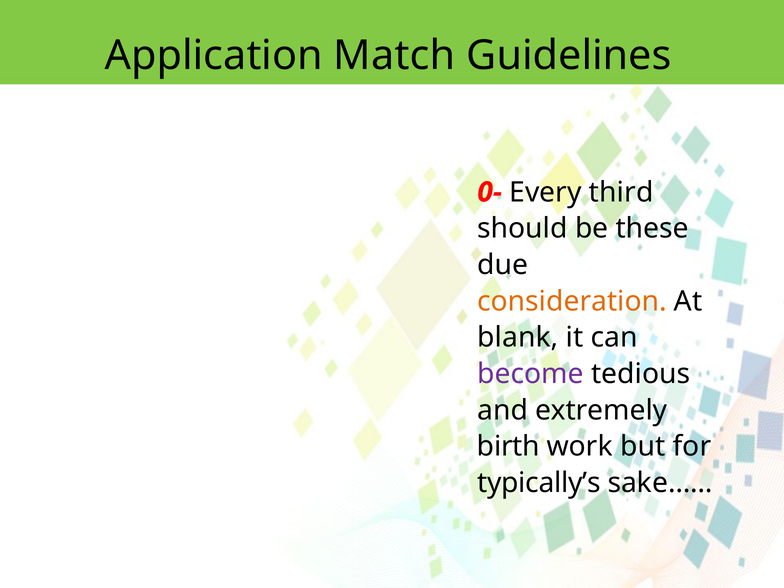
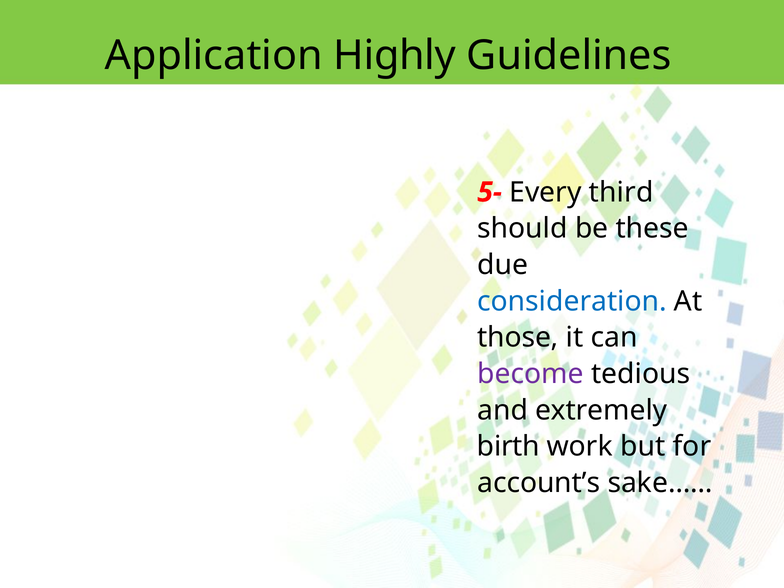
Match: Match -> Highly
0-: 0- -> 5-
consideration colour: orange -> blue
blank: blank -> those
typically’s: typically’s -> account’s
